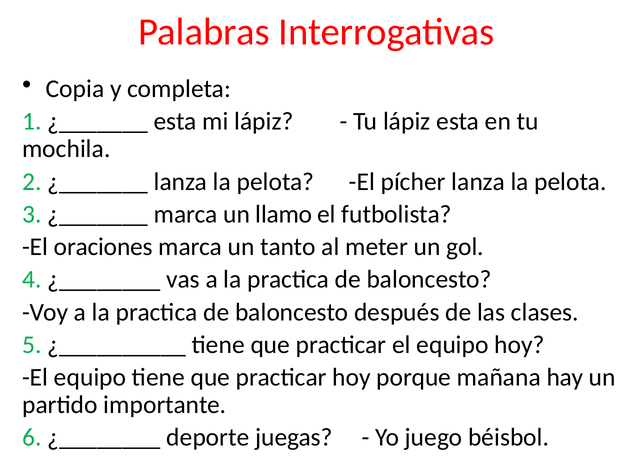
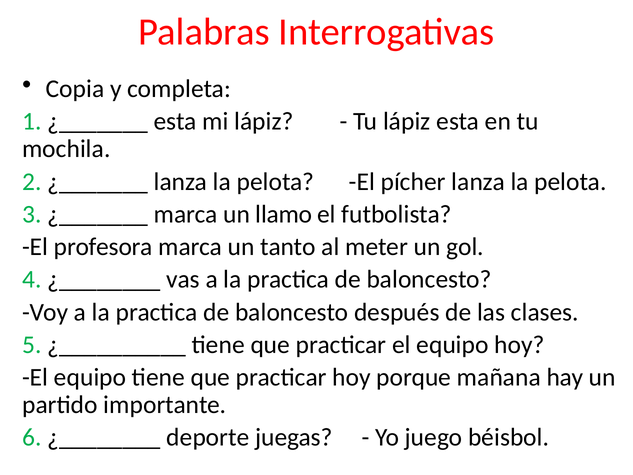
oraciones: oraciones -> profesora
